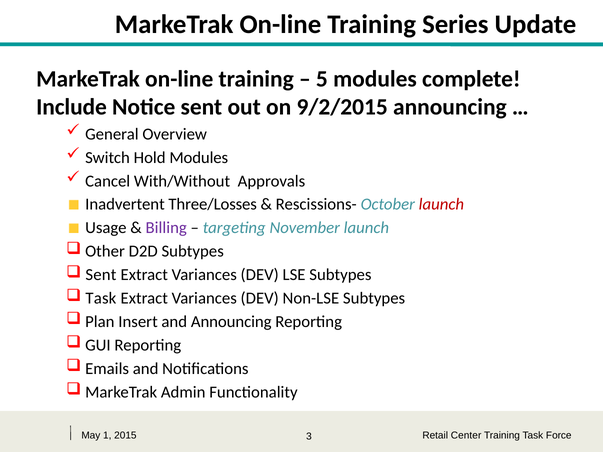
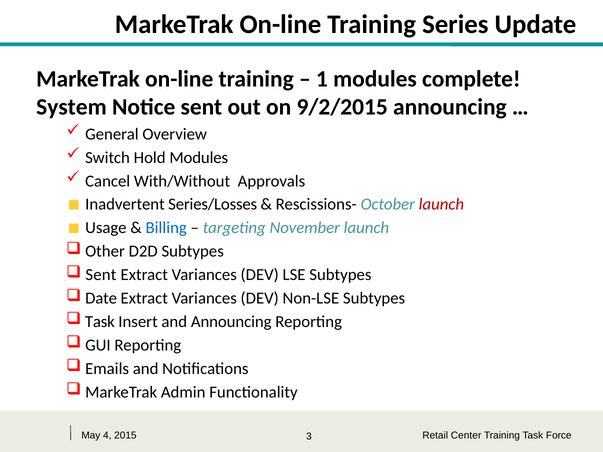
5: 5 -> 1
Include: Include -> System
Three/Losses: Three/Losses -> Series/Losses
Billing colour: purple -> blue
Task at (101, 298): Task -> Date
Plan at (100, 322): Plan -> Task
1: 1 -> 4
